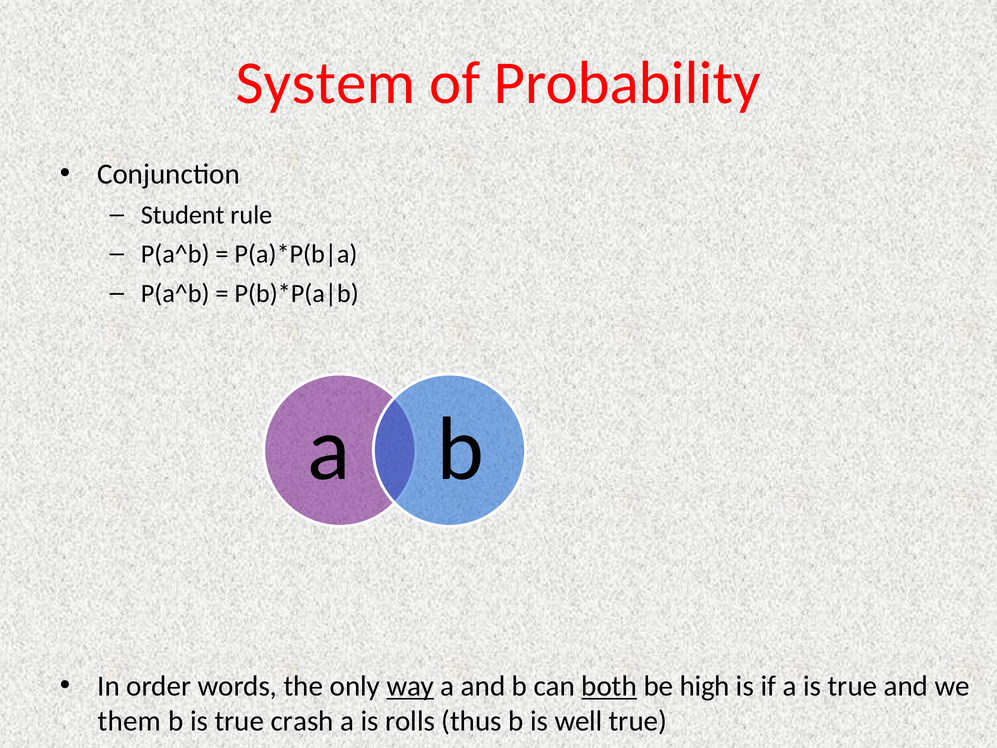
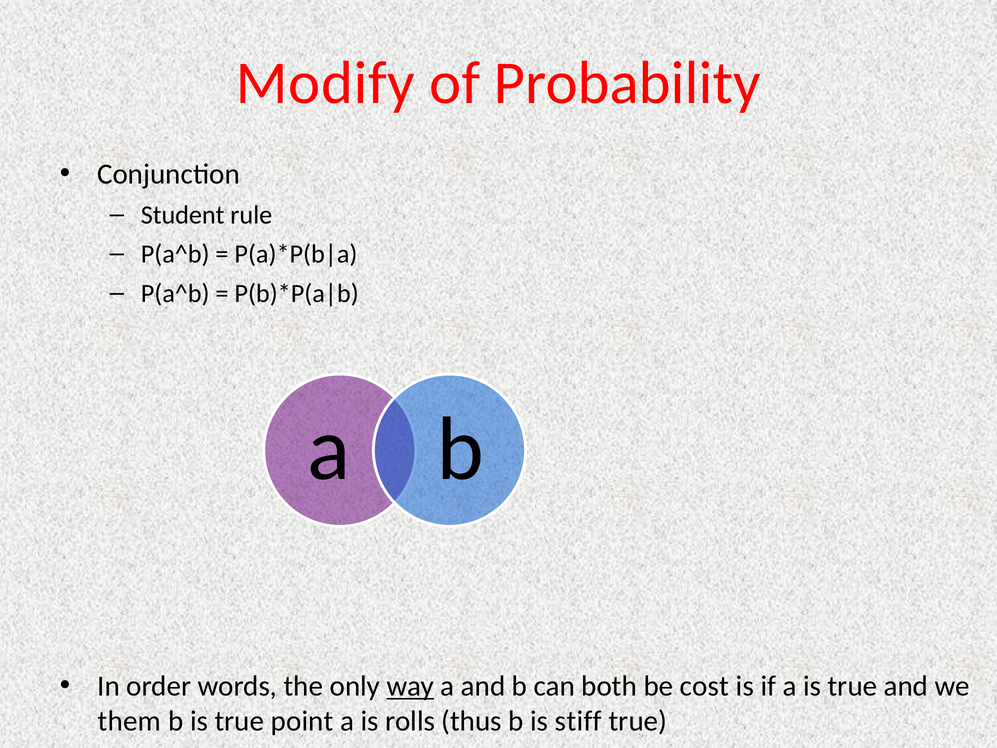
System: System -> Modify
both underline: present -> none
high: high -> cost
crash: crash -> point
well: well -> stiff
